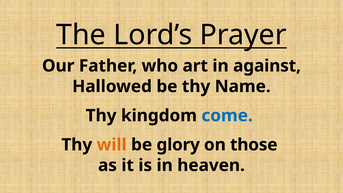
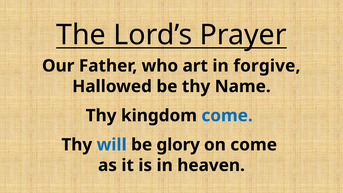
against: against -> forgive
will colour: orange -> blue
on those: those -> come
